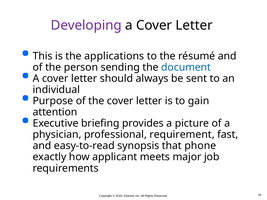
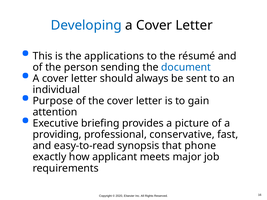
Developing colour: purple -> blue
physician: physician -> providing
requirement: requirement -> conservative
